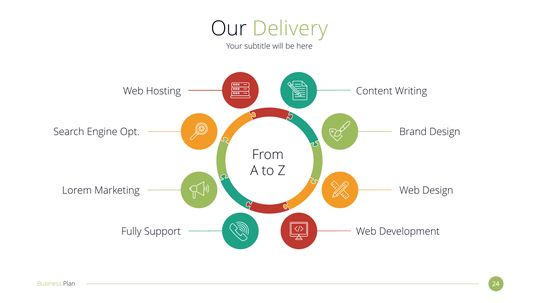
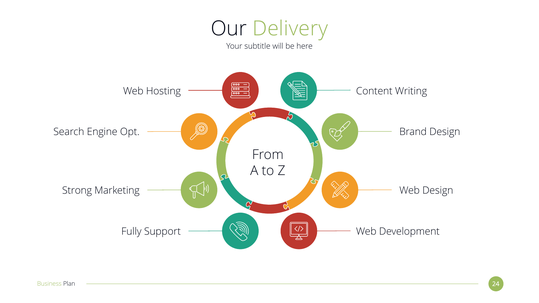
Lorem: Lorem -> Strong
